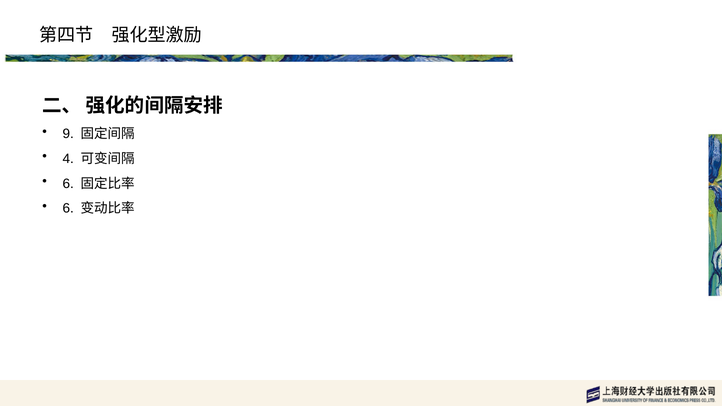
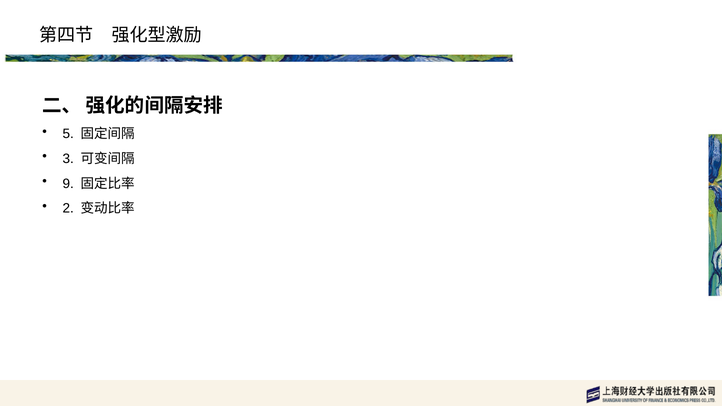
9: 9 -> 5
4: 4 -> 3
6 at (68, 184): 6 -> 9
6 at (68, 208): 6 -> 2
